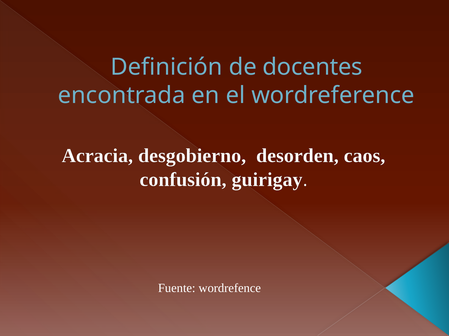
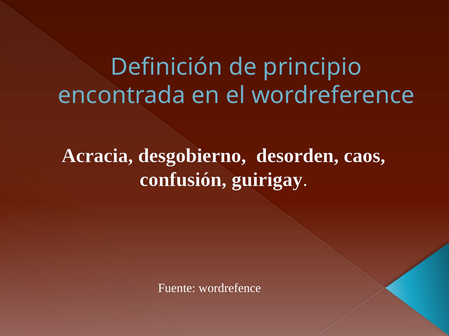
docentes: docentes -> principio
